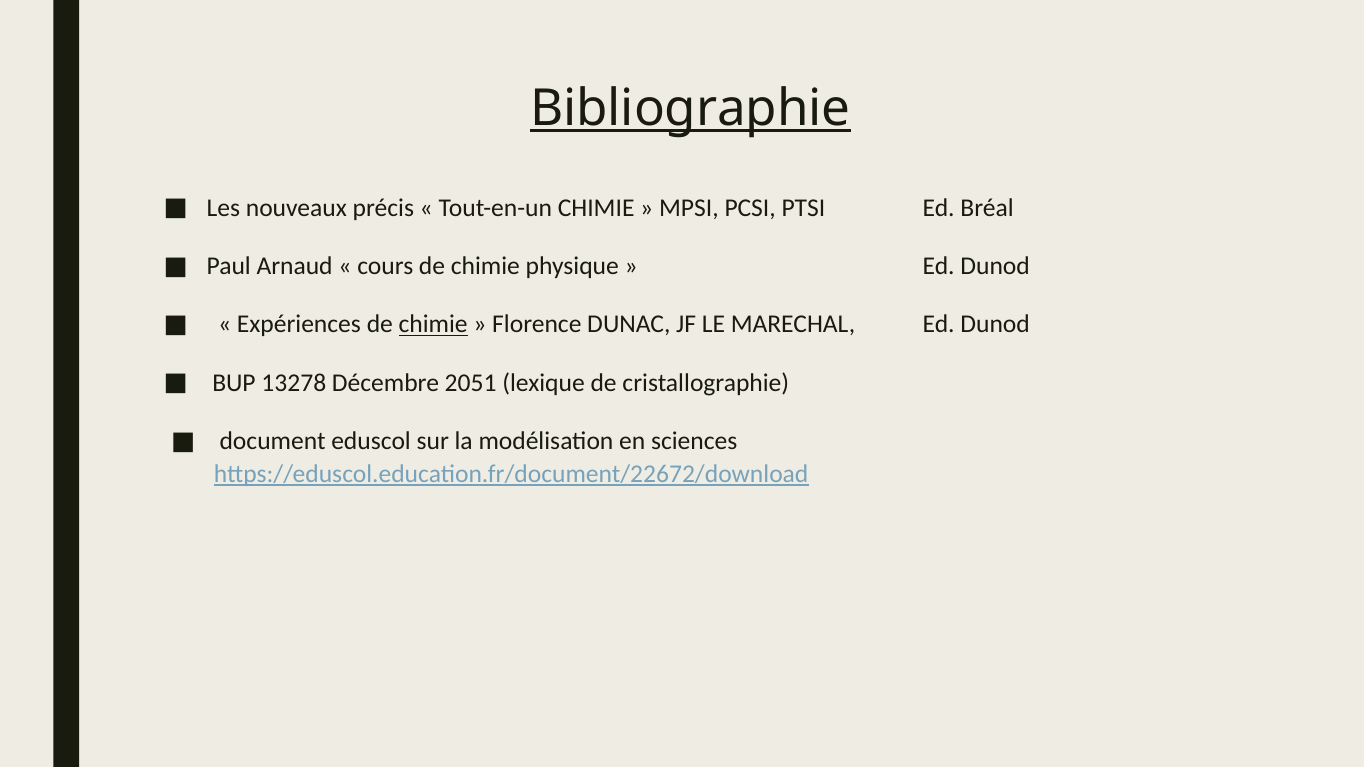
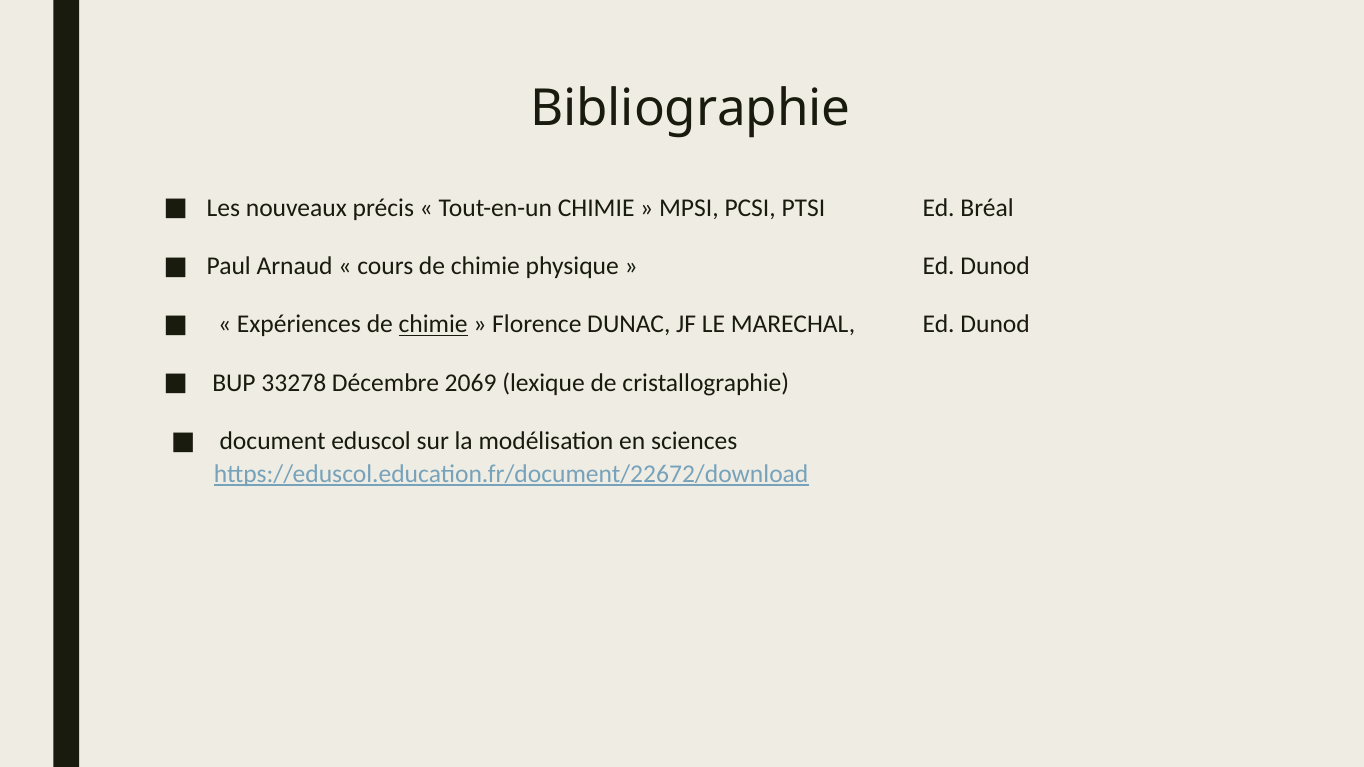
Bibliographie underline: present -> none
13278: 13278 -> 33278
2051: 2051 -> 2069
